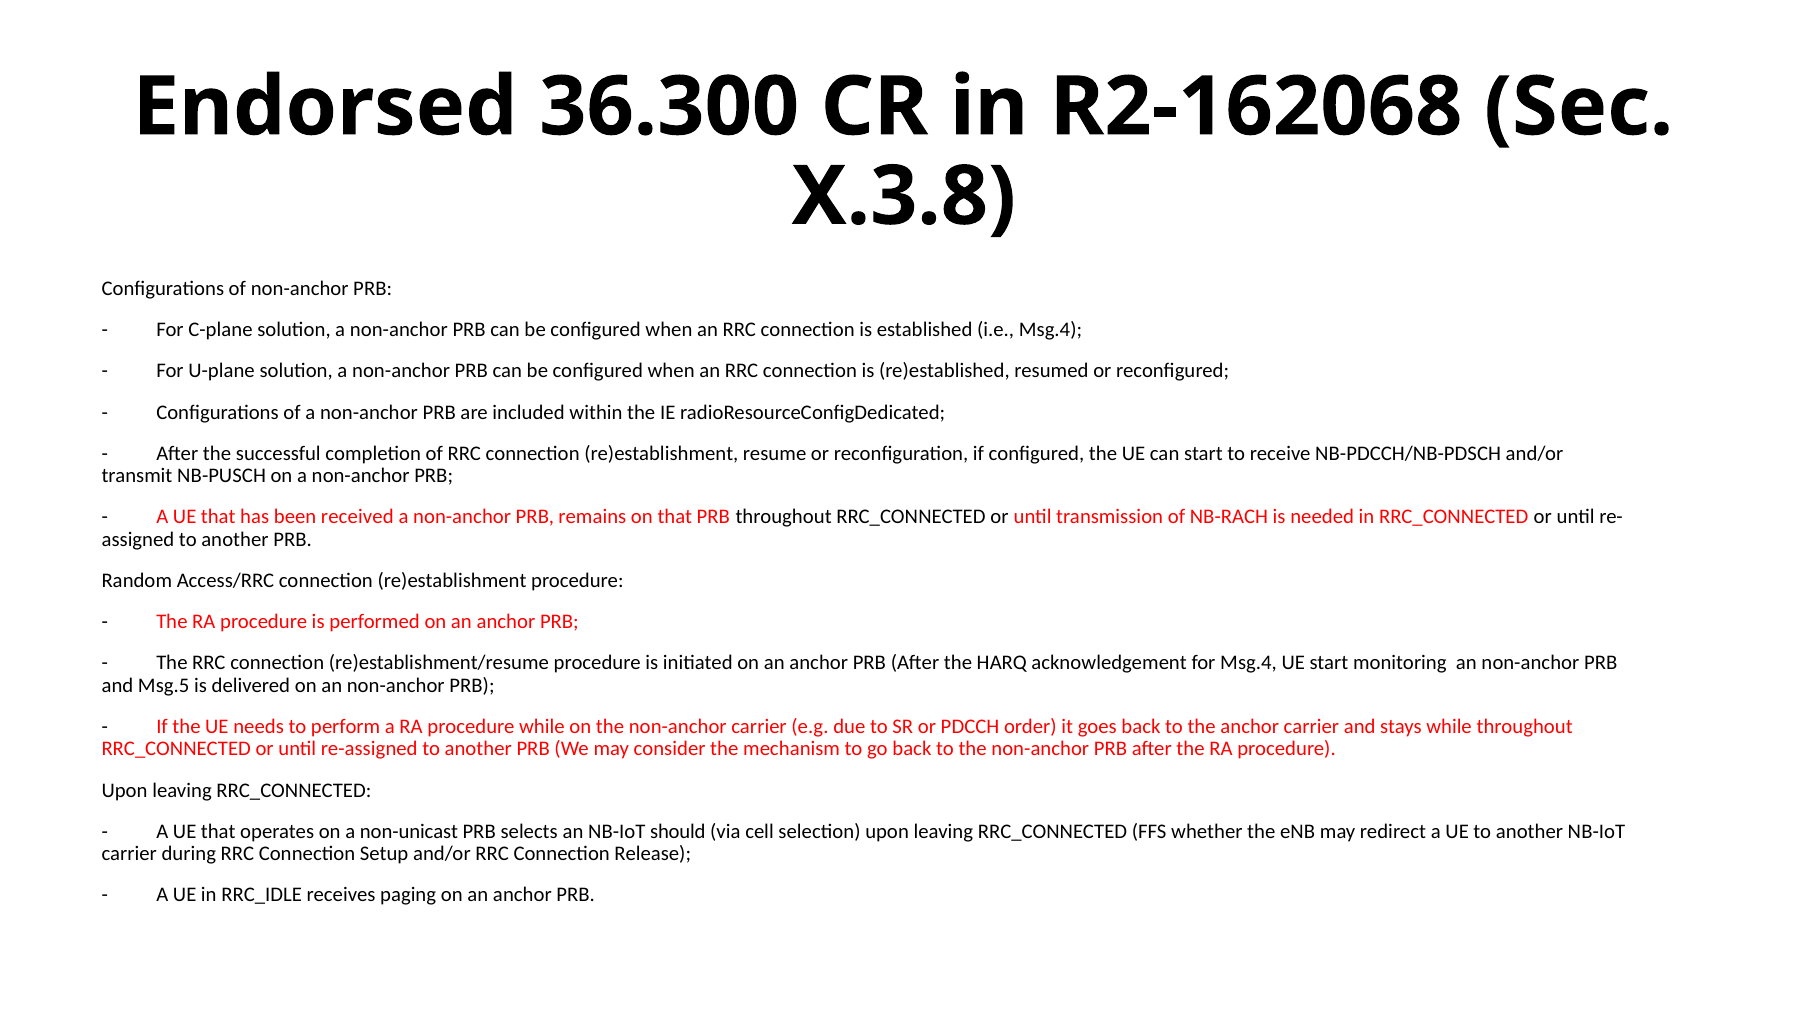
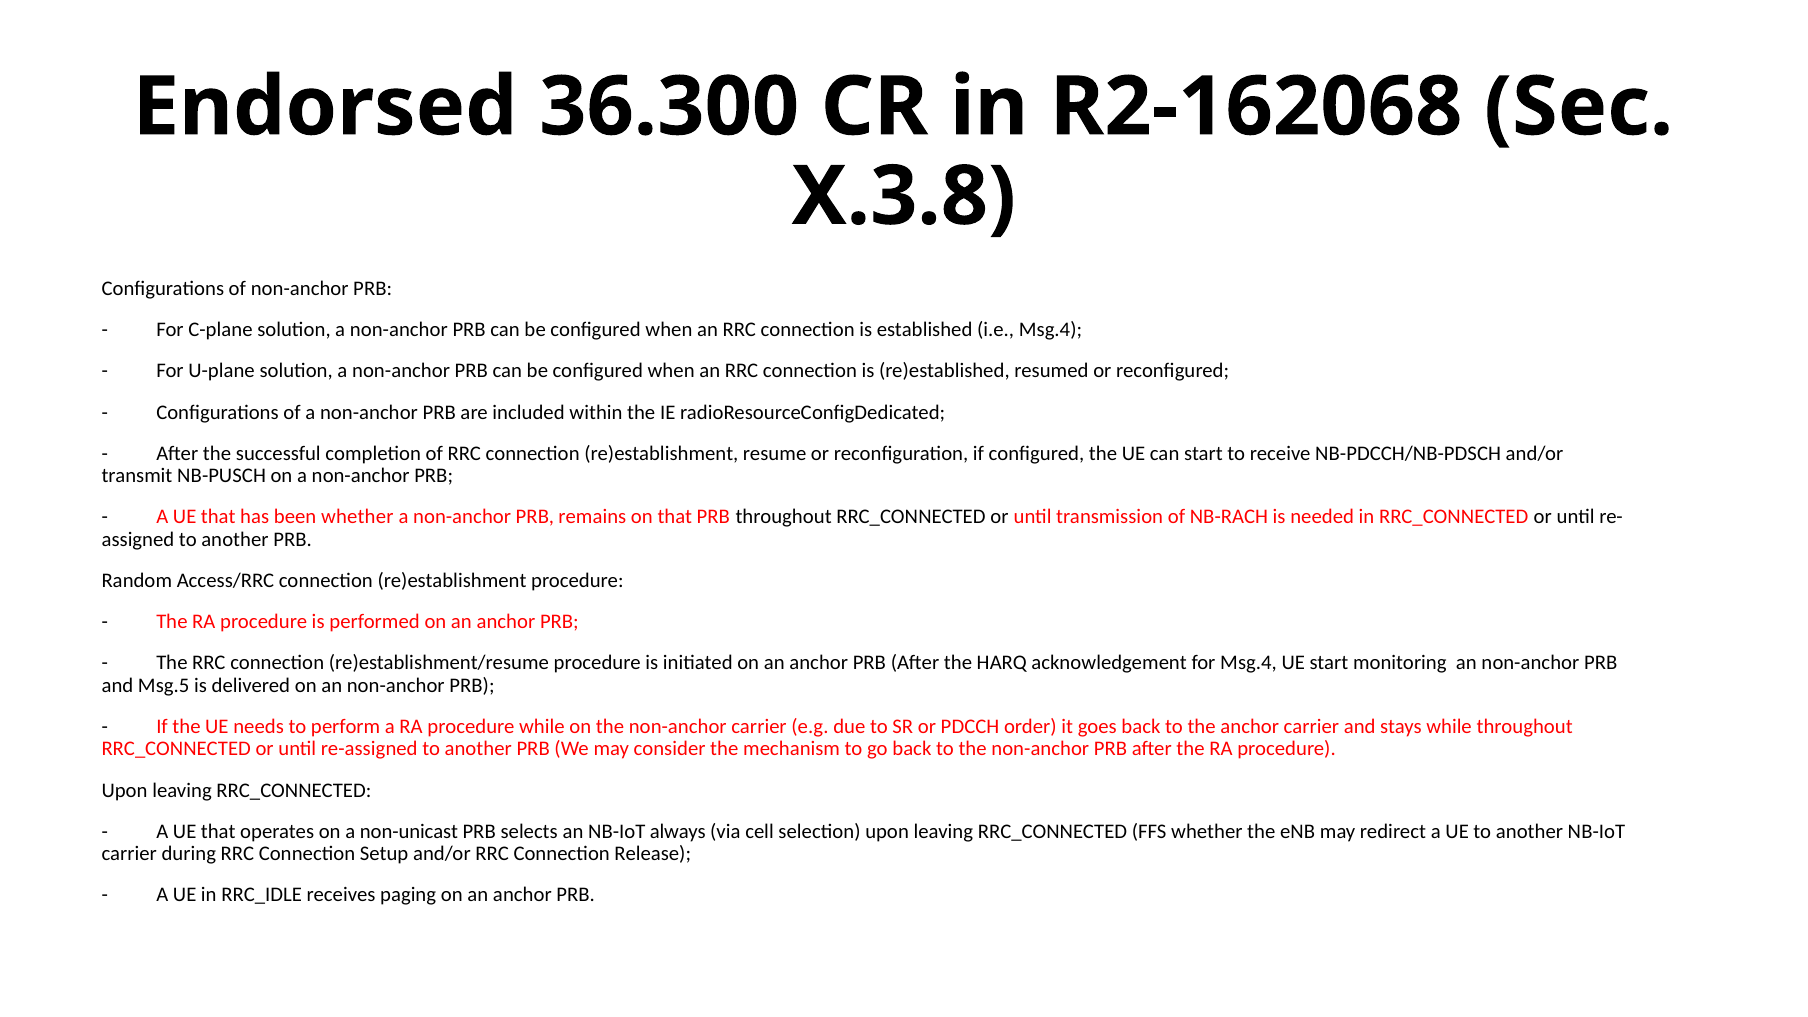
been received: received -> whether
should: should -> always
